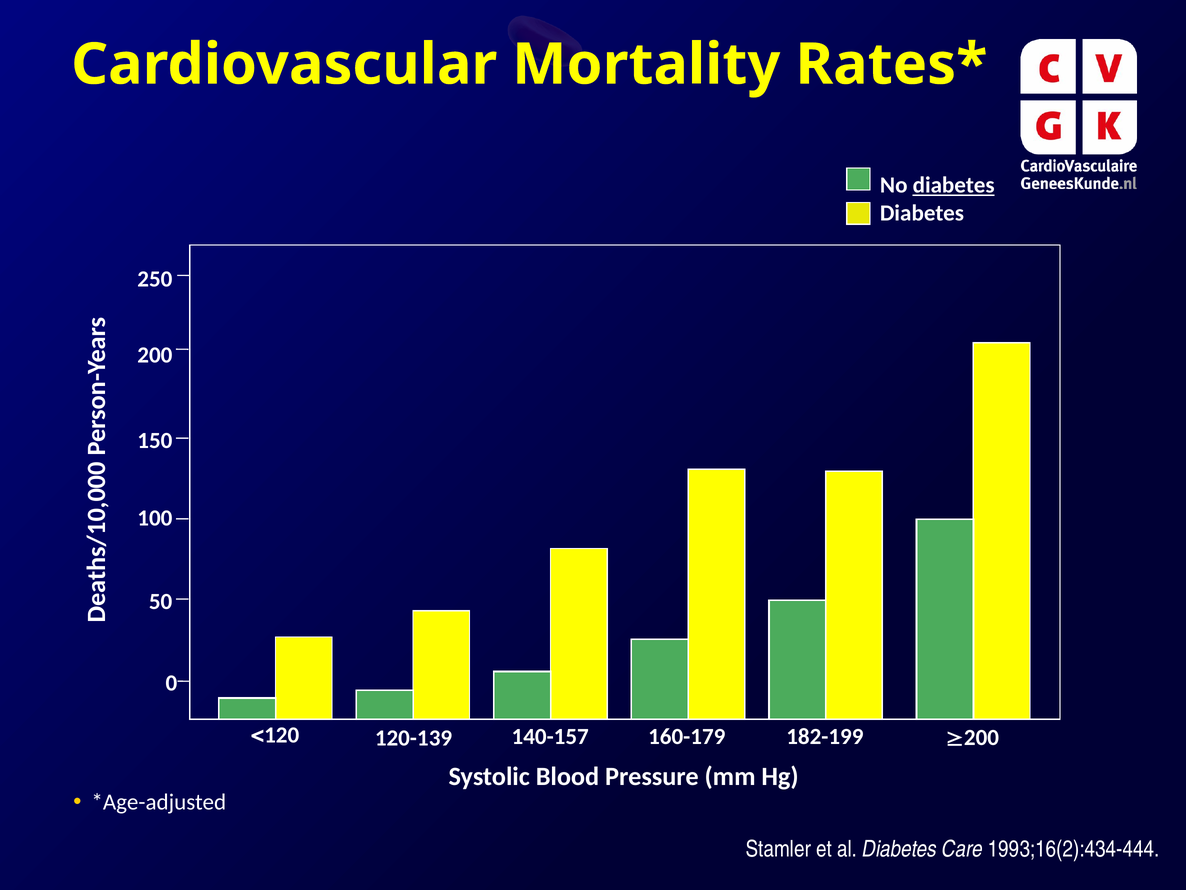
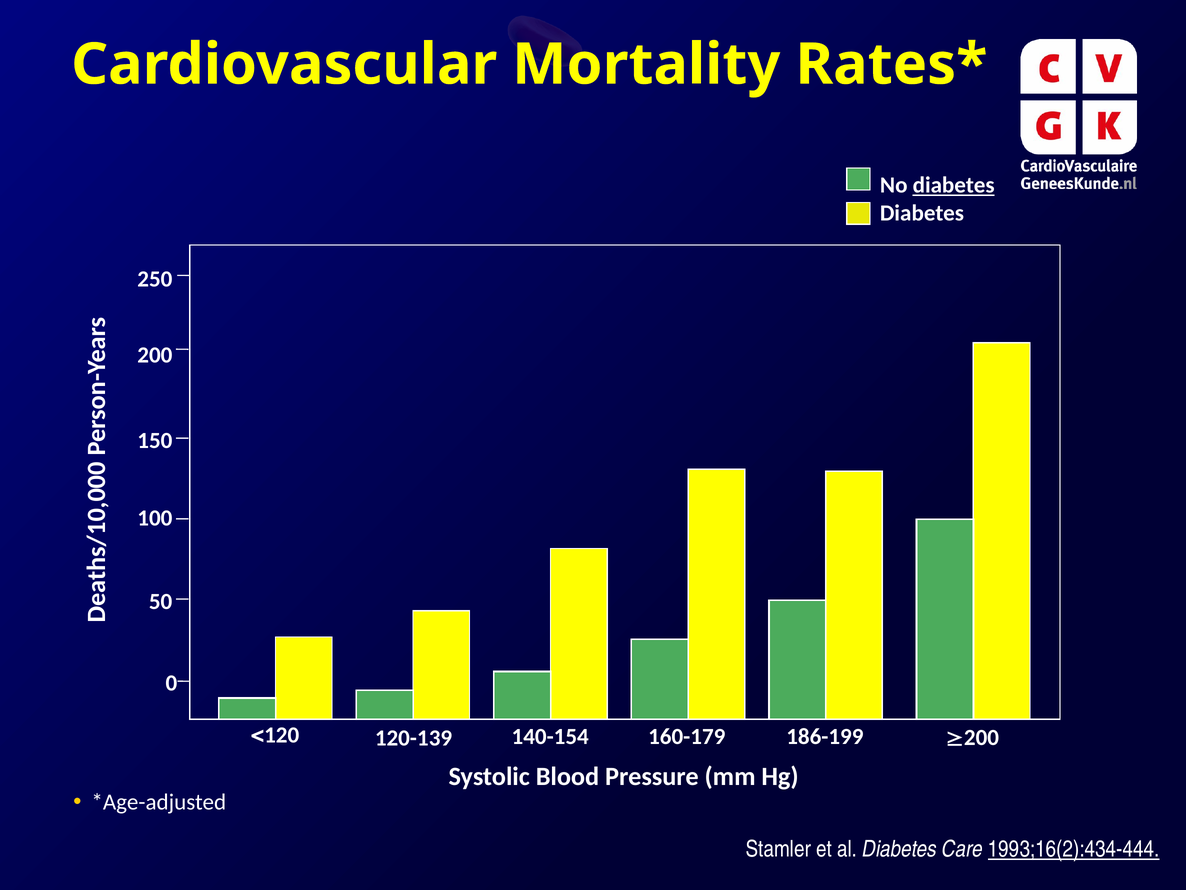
140-157: 140-157 -> 140-154
182-199: 182-199 -> 186-199
1993;16(2):434-444 underline: none -> present
